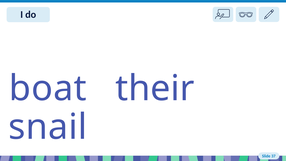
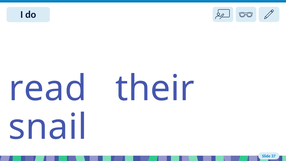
boat: boat -> read
